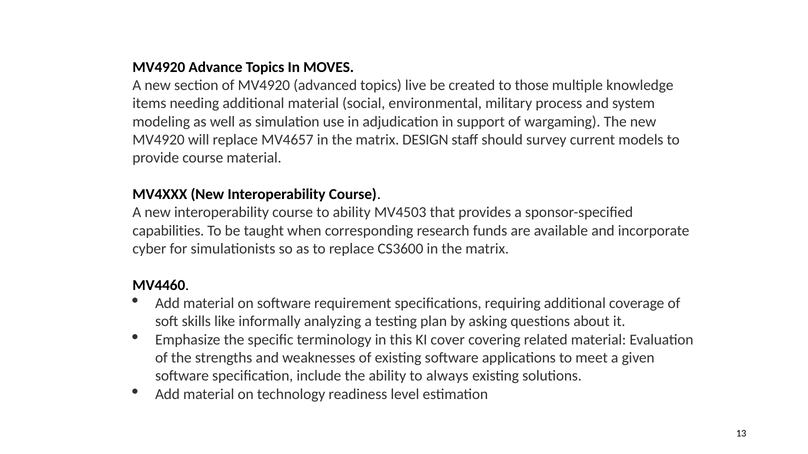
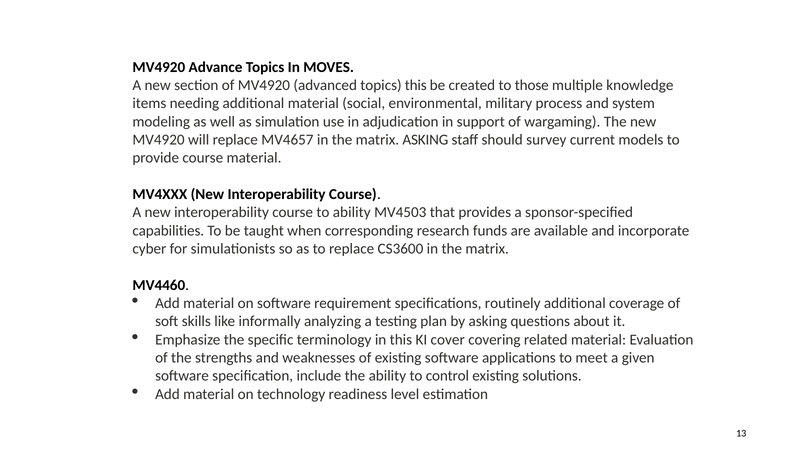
topics live: live -> this
matrix DESIGN: DESIGN -> ASKING
requiring: requiring -> routinely
always: always -> control
